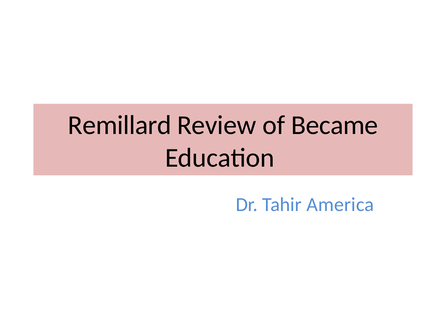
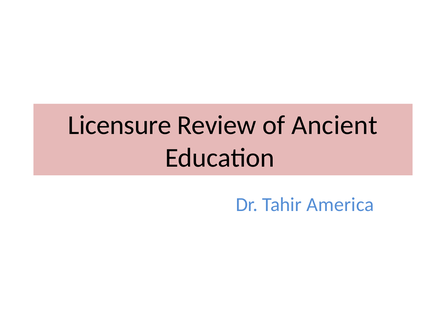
Remillard: Remillard -> Licensure
Became: Became -> Ancient
